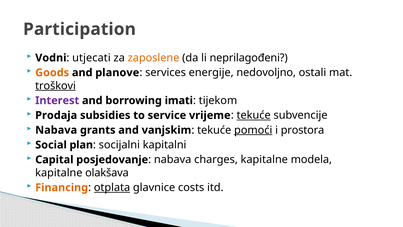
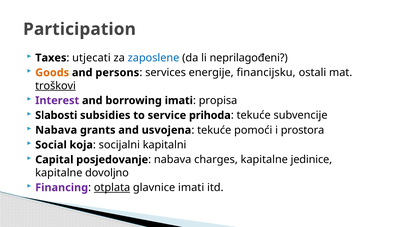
Vodni: Vodni -> Taxes
zaposlene colour: orange -> blue
planove: planove -> persons
nedovoljno: nedovoljno -> financijsku
tijekom: tijekom -> propisa
Prodaja: Prodaja -> Slabosti
vrijeme: vrijeme -> prihoda
tekuće at (254, 115) underline: present -> none
vanjskim: vanjskim -> usvojena
pomoći underline: present -> none
plan: plan -> koja
modela: modela -> jedinice
olakšava: olakšava -> dovoljno
Financing colour: orange -> purple
glavnice costs: costs -> imati
